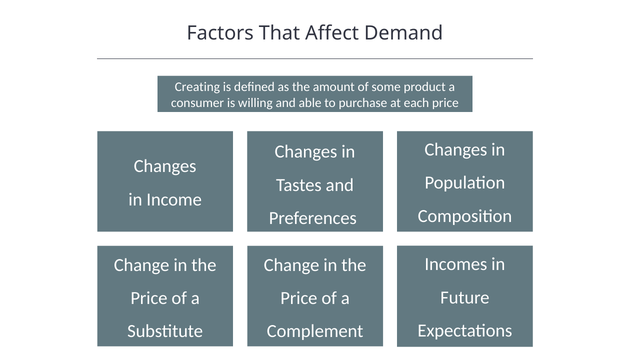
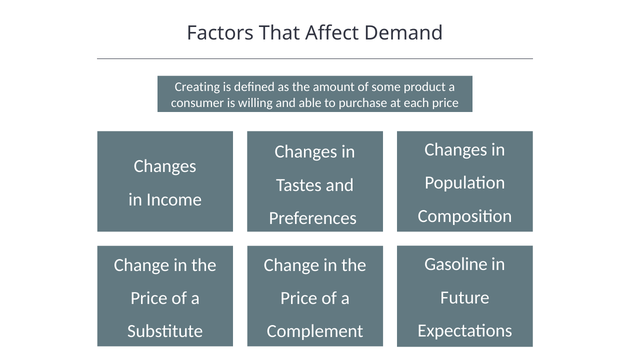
Incomes: Incomes -> Gasoline
